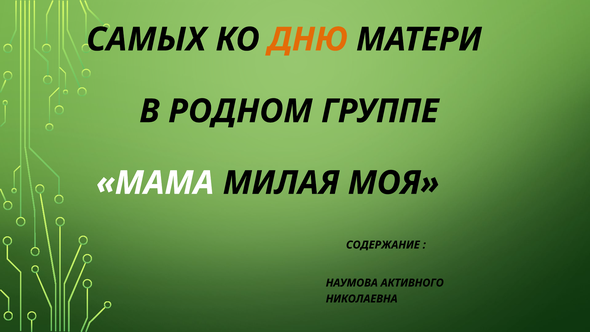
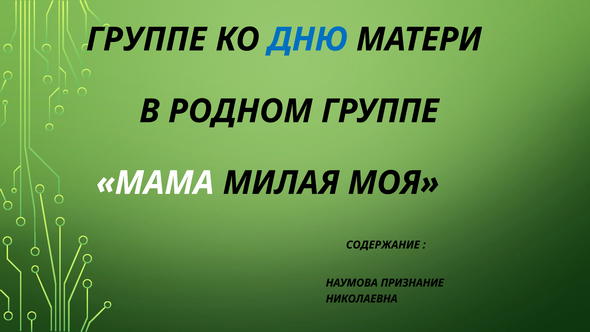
САМЫХ at (146, 40): САМЫХ -> ГРУППЕ
ДНЮ colour: orange -> blue
АКТИВНОГО: АКТИВНОГО -> ПРИЗНАНИЕ
